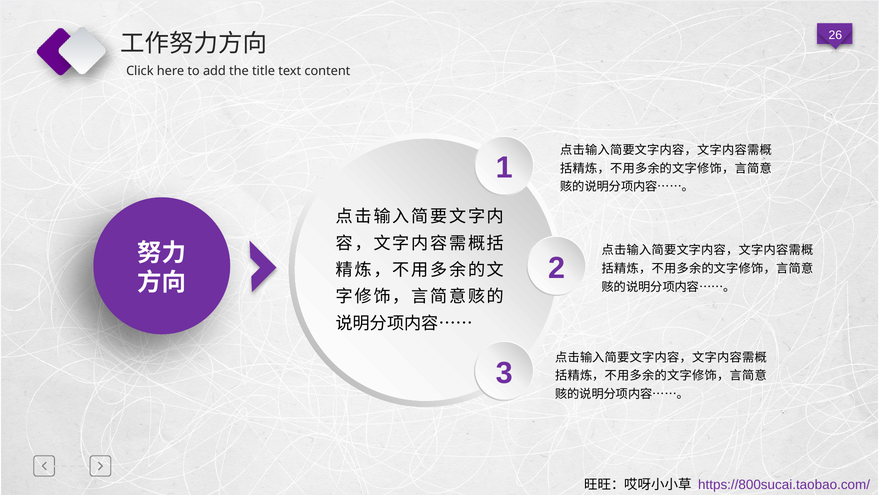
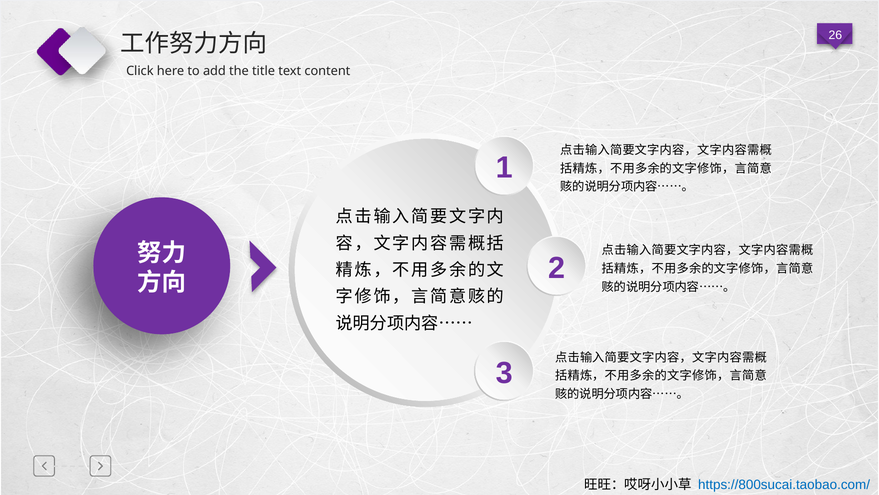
https://800sucai.taobao.com/ colour: purple -> blue
